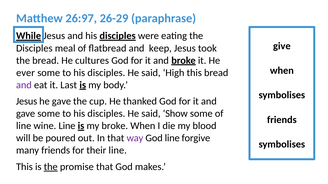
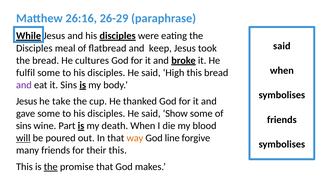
26:97: 26:97 -> 26:16
give at (282, 46): give -> said
ever: ever -> fulfil
it Last: Last -> Sins
he gave: gave -> take
line at (24, 126): line -> sins
wine Line: Line -> Part
my broke: broke -> death
will underline: none -> present
way colour: purple -> orange
their line: line -> this
